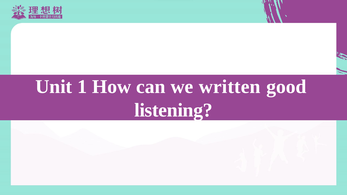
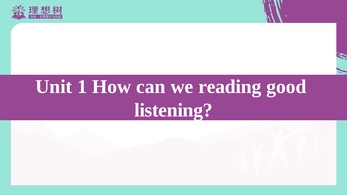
written: written -> reading
